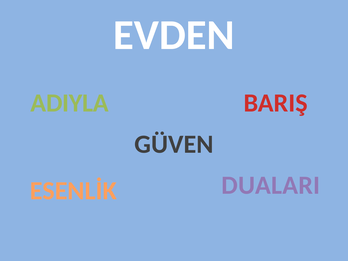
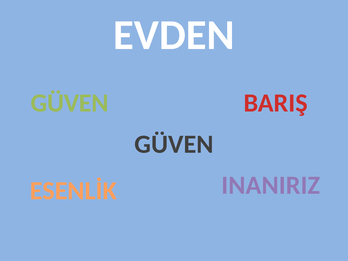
ADIYLA at (70, 103): ADIYLA -> GÜVEN
DUALARI: DUALARI -> INANIRIZ
